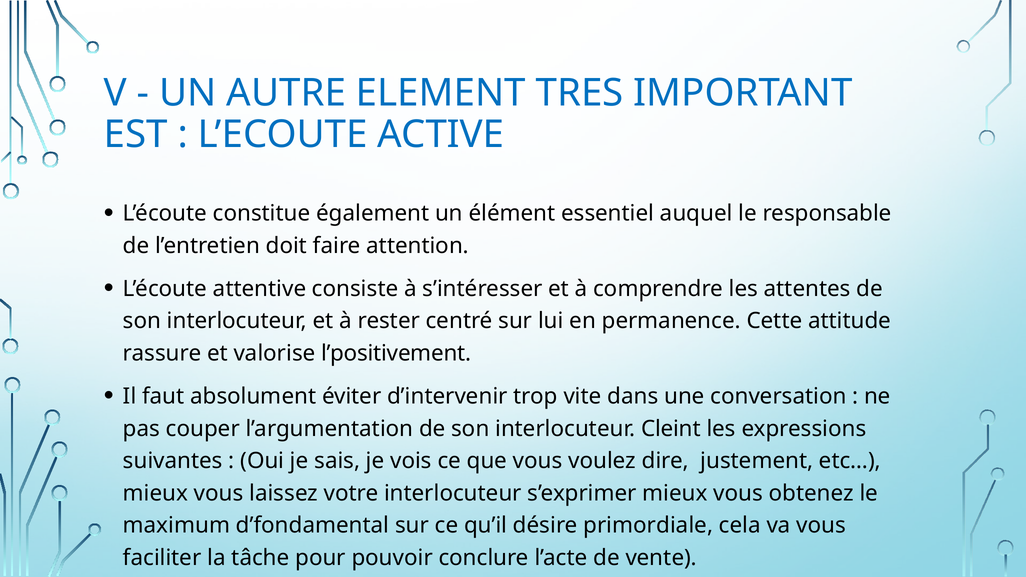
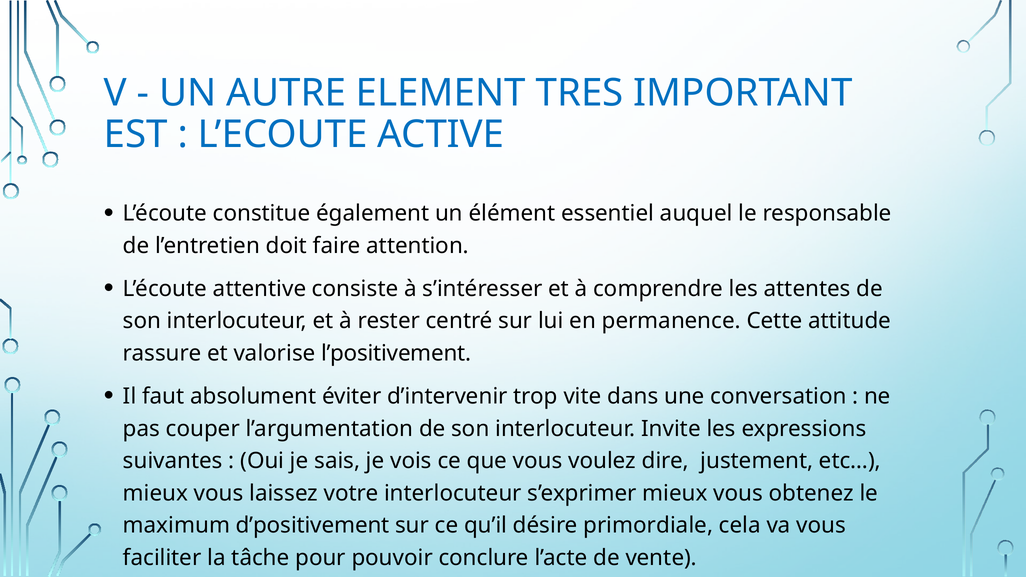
Cleint: Cleint -> Invite
d’fondamental: d’fondamental -> d’positivement
